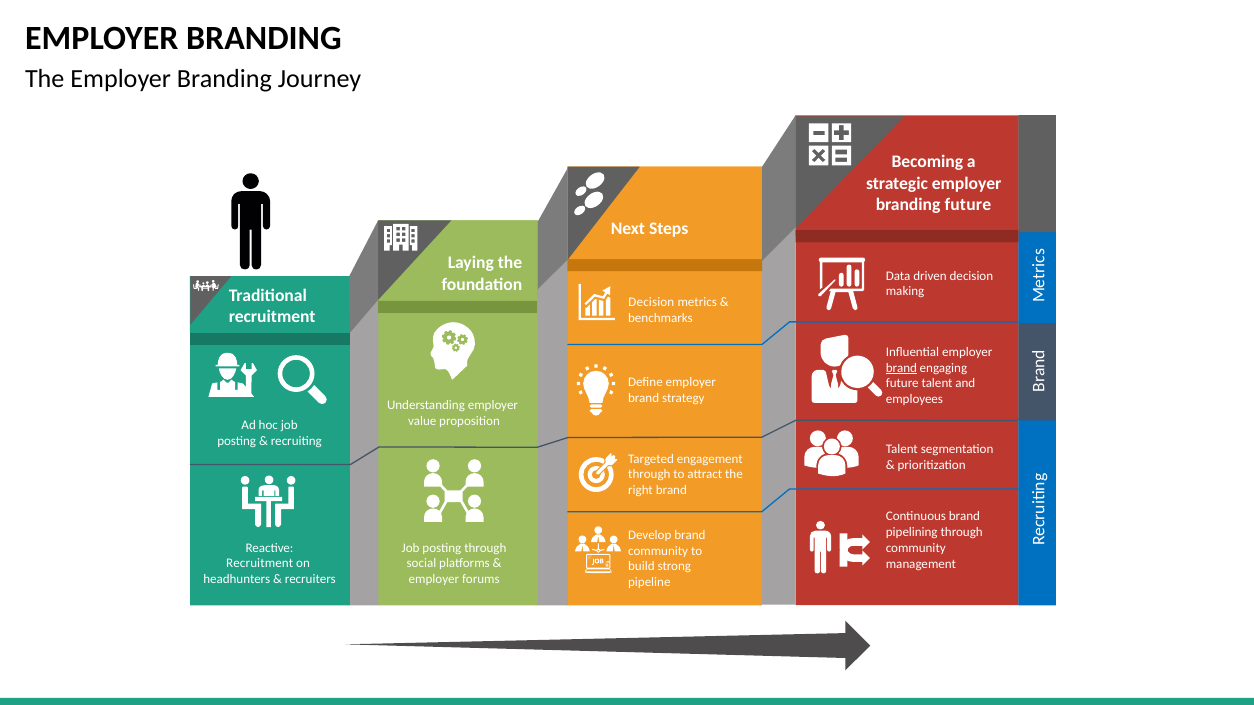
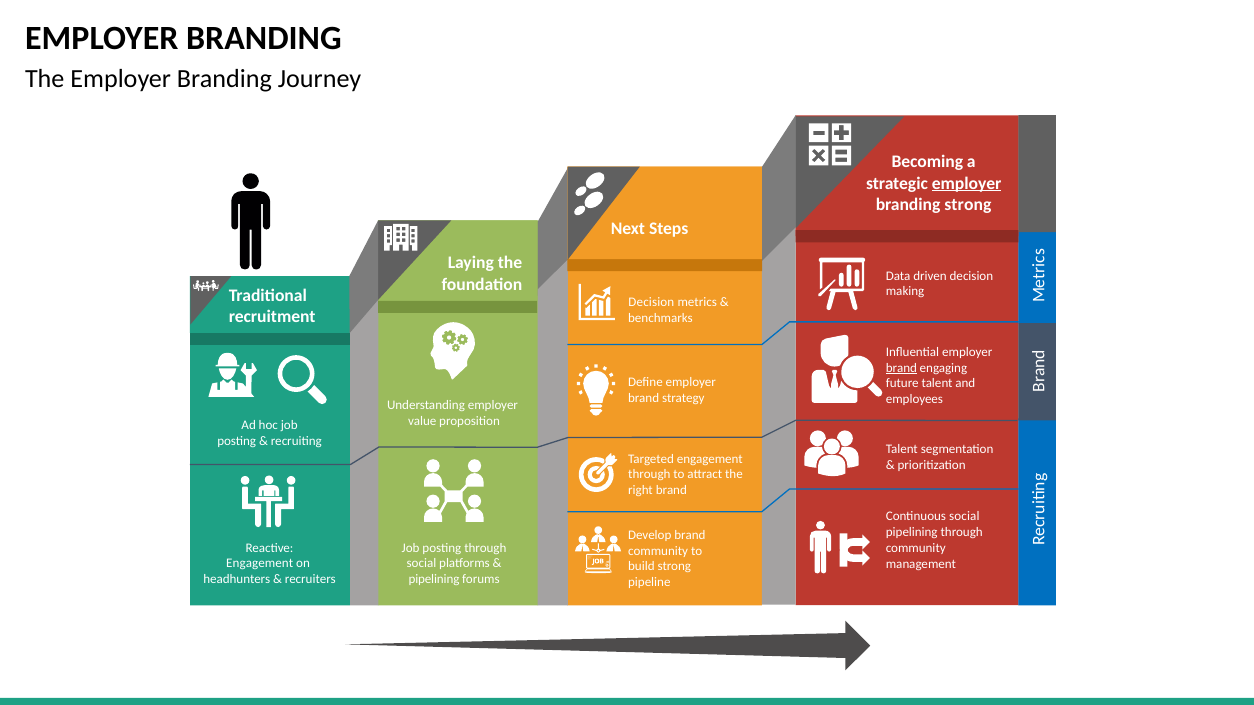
employer at (967, 183) underline: none -> present
branding future: future -> strong
Continuous brand: brand -> social
Recruitment at (260, 564): Recruitment -> Engagement
employer at (434, 580): employer -> pipelining
